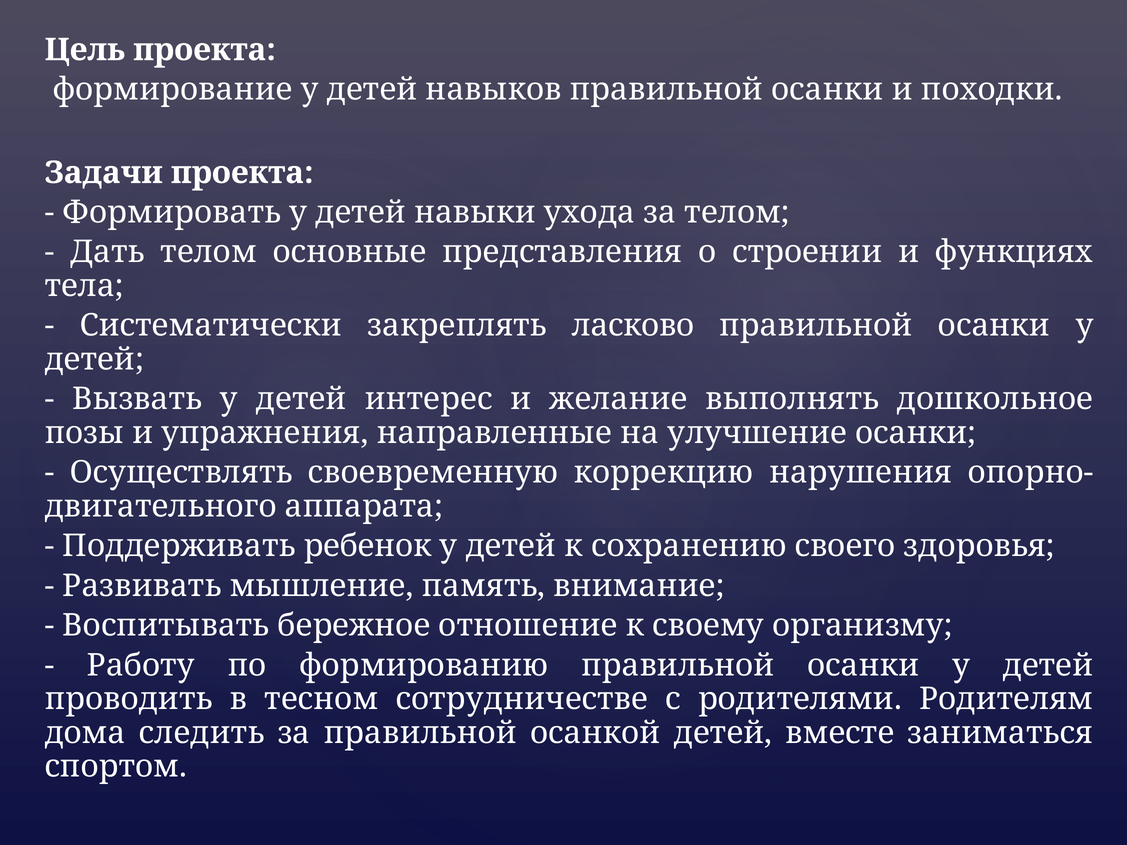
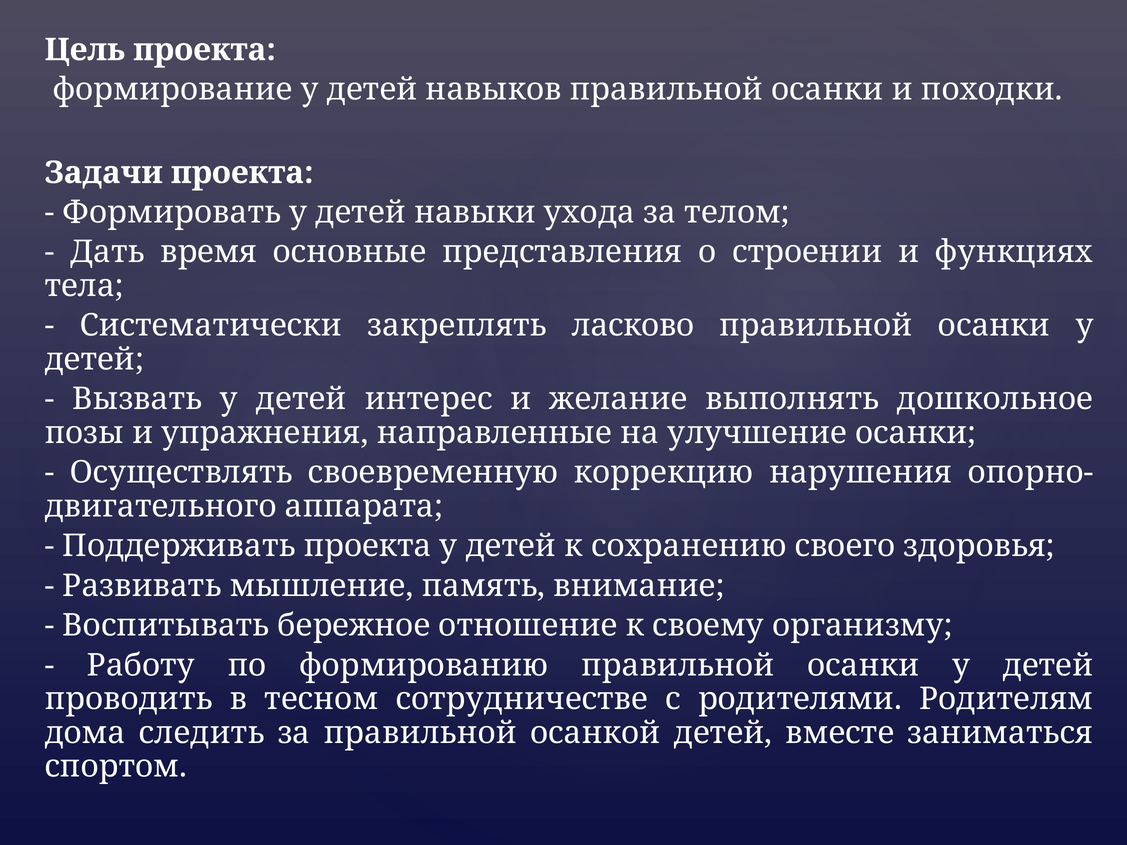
Дать телом: телом -> время
Поддерживать ребенок: ребенок -> проекта
